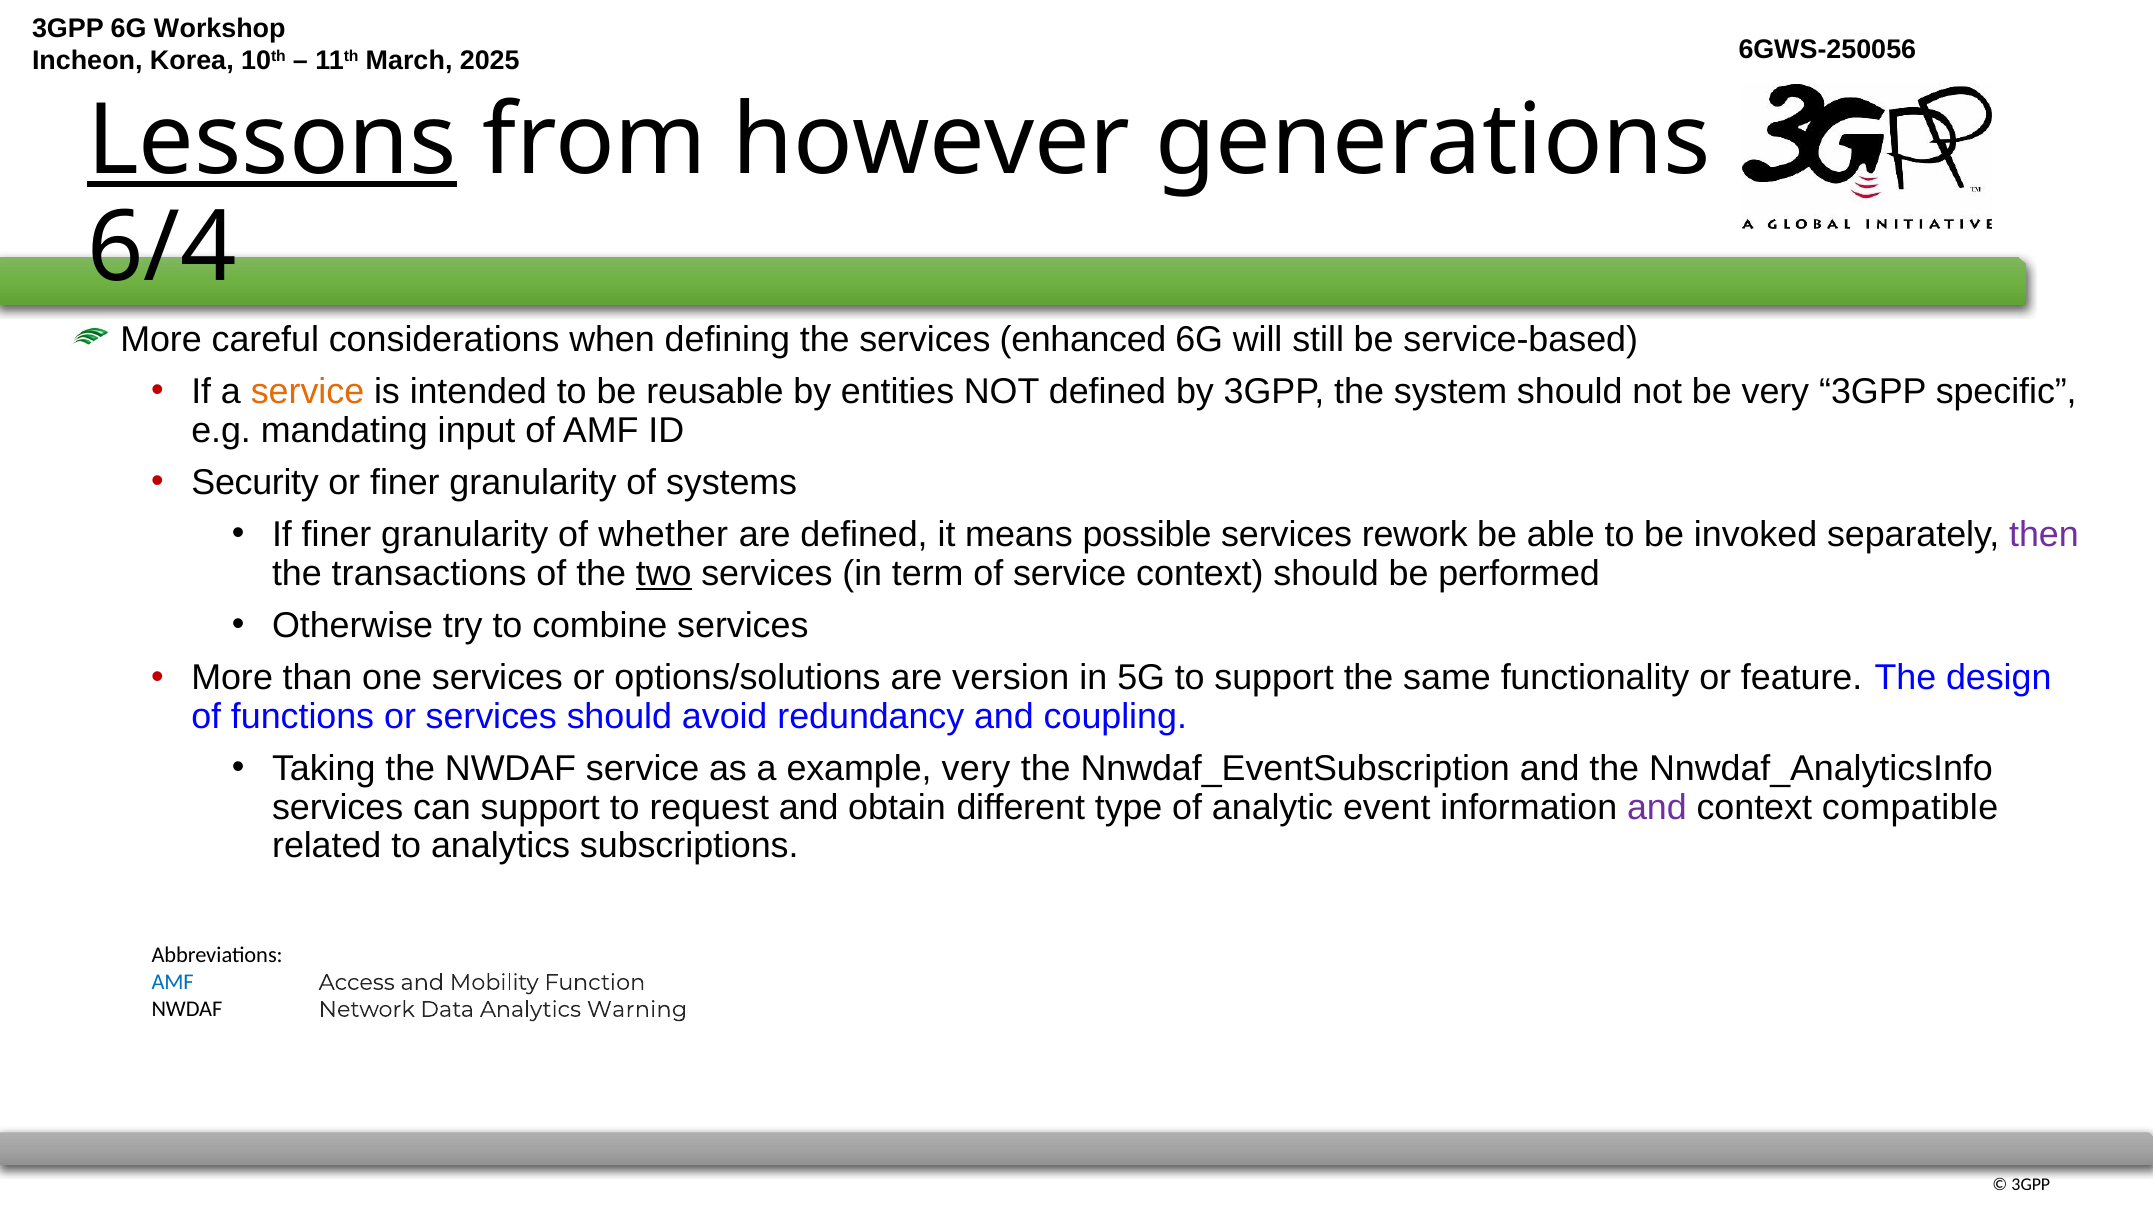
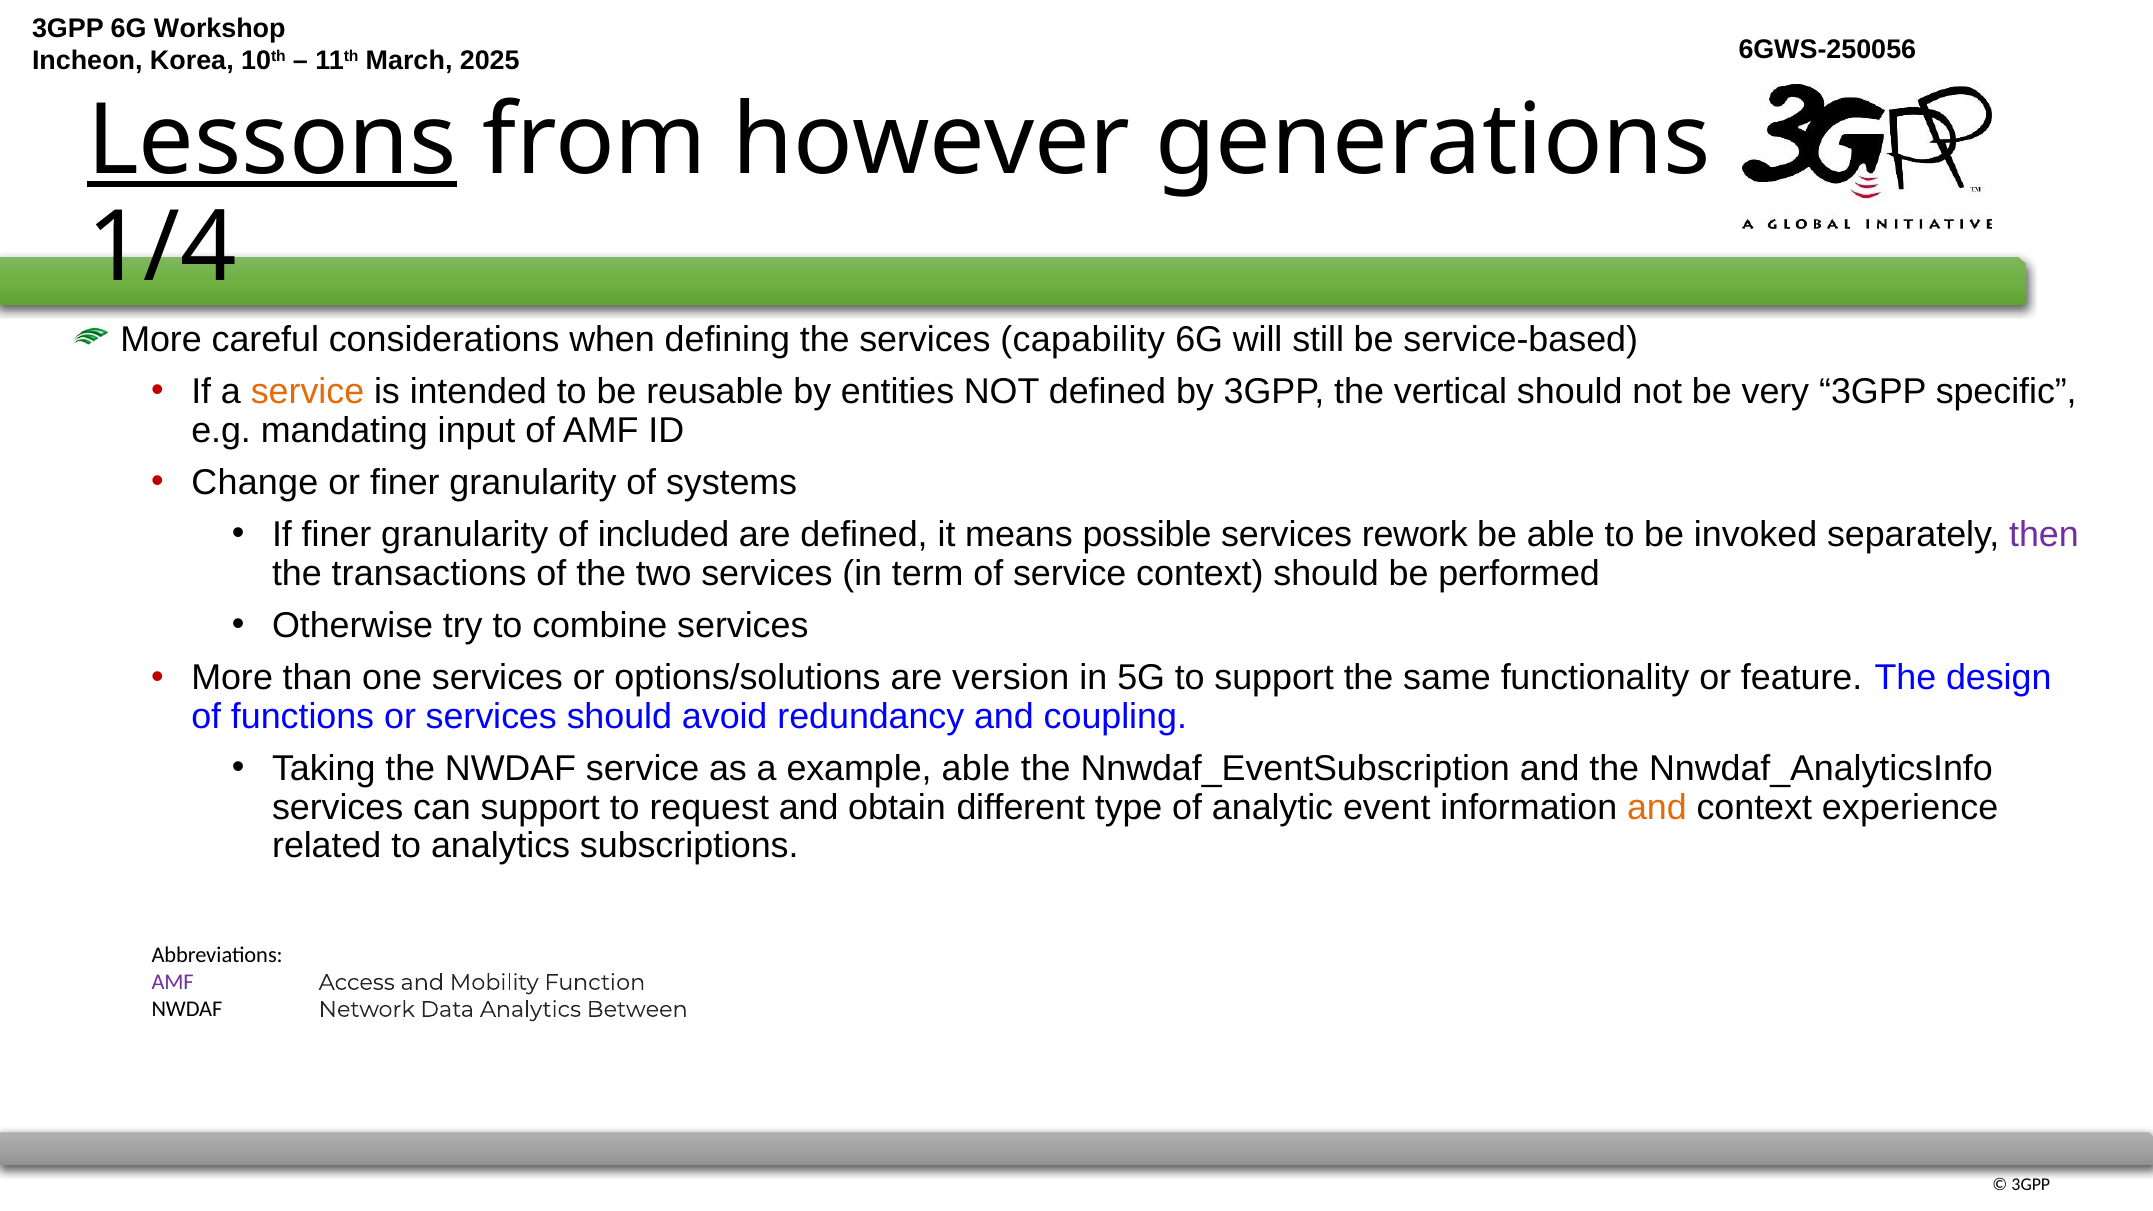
6/4: 6/4 -> 1/4
enhanced: enhanced -> capability
system: system -> vertical
Security: Security -> Change
whether: whether -> included
two underline: present -> none
example very: very -> able
and at (1657, 807) colour: purple -> orange
compatible: compatible -> experience
AMF at (173, 982) colour: blue -> purple
Warning: Warning -> Between
